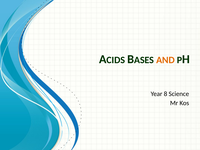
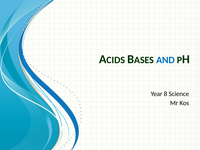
AND colour: orange -> blue
